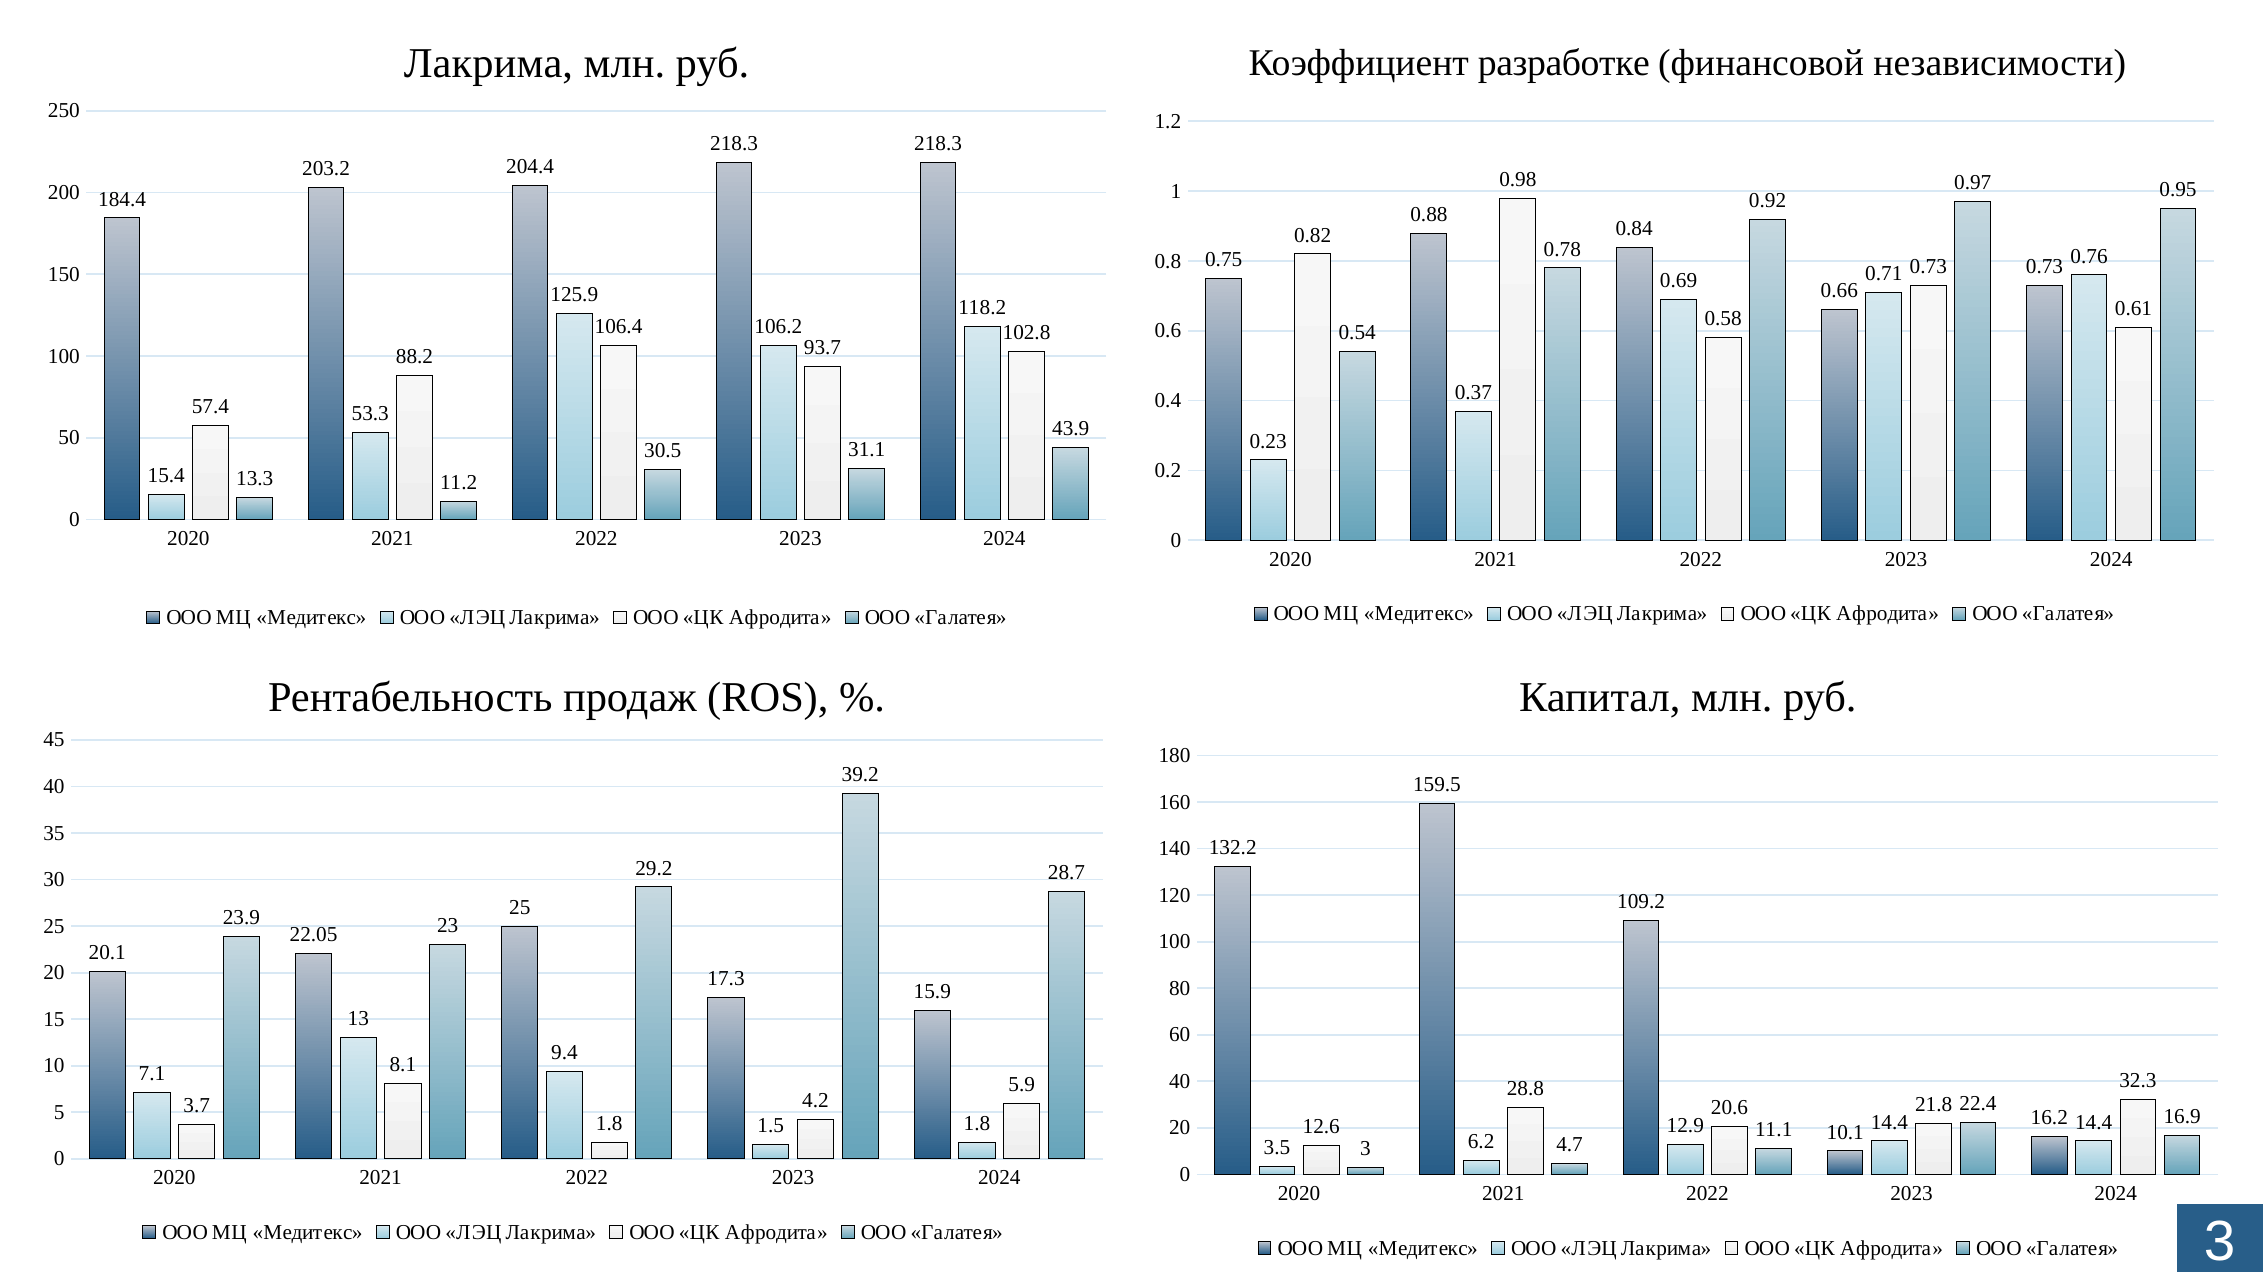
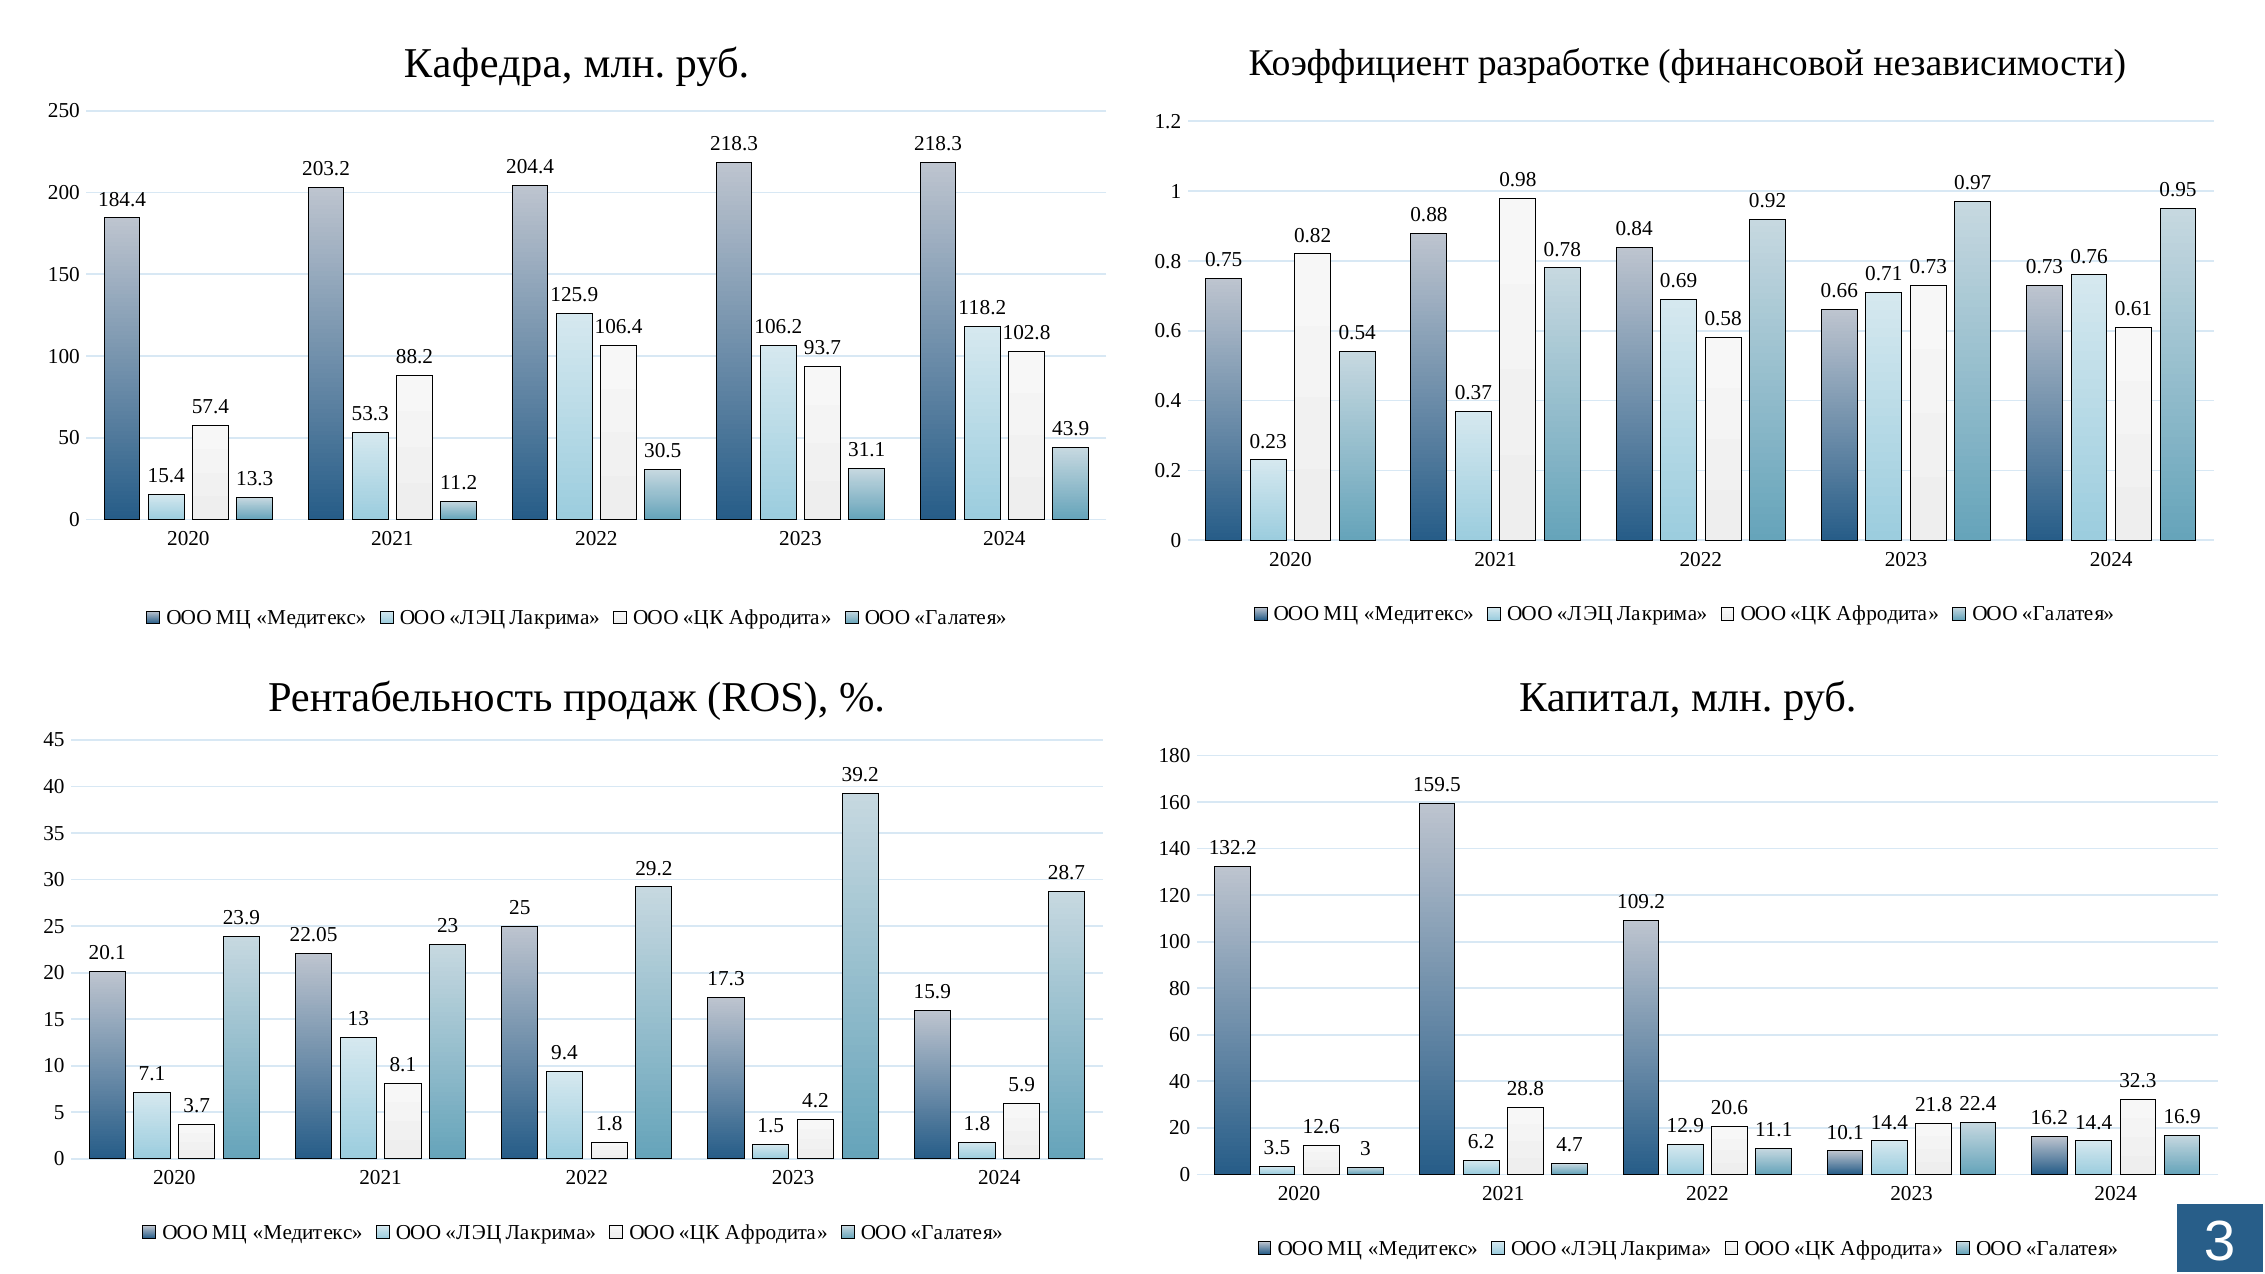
Лакрима at (488, 63): Лакрима -> Кафедра
